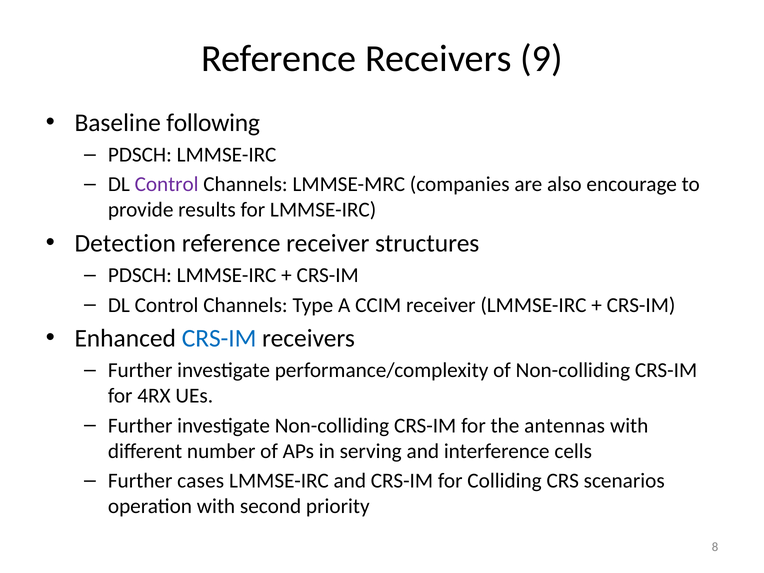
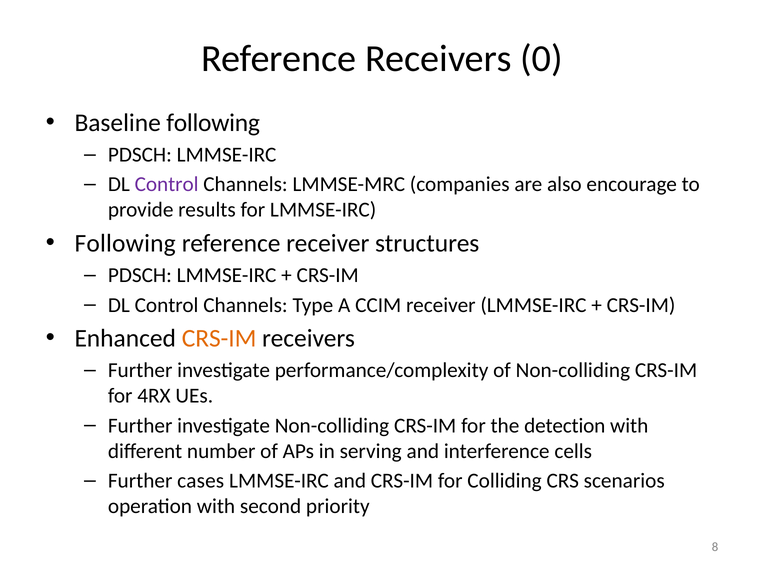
9: 9 -> 0
Detection at (125, 243): Detection -> Following
CRS-IM at (219, 338) colour: blue -> orange
antennas: antennas -> detection
